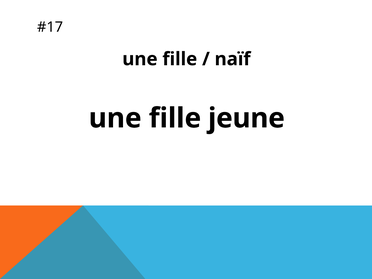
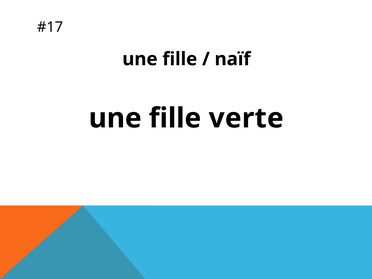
jeune: jeune -> verte
